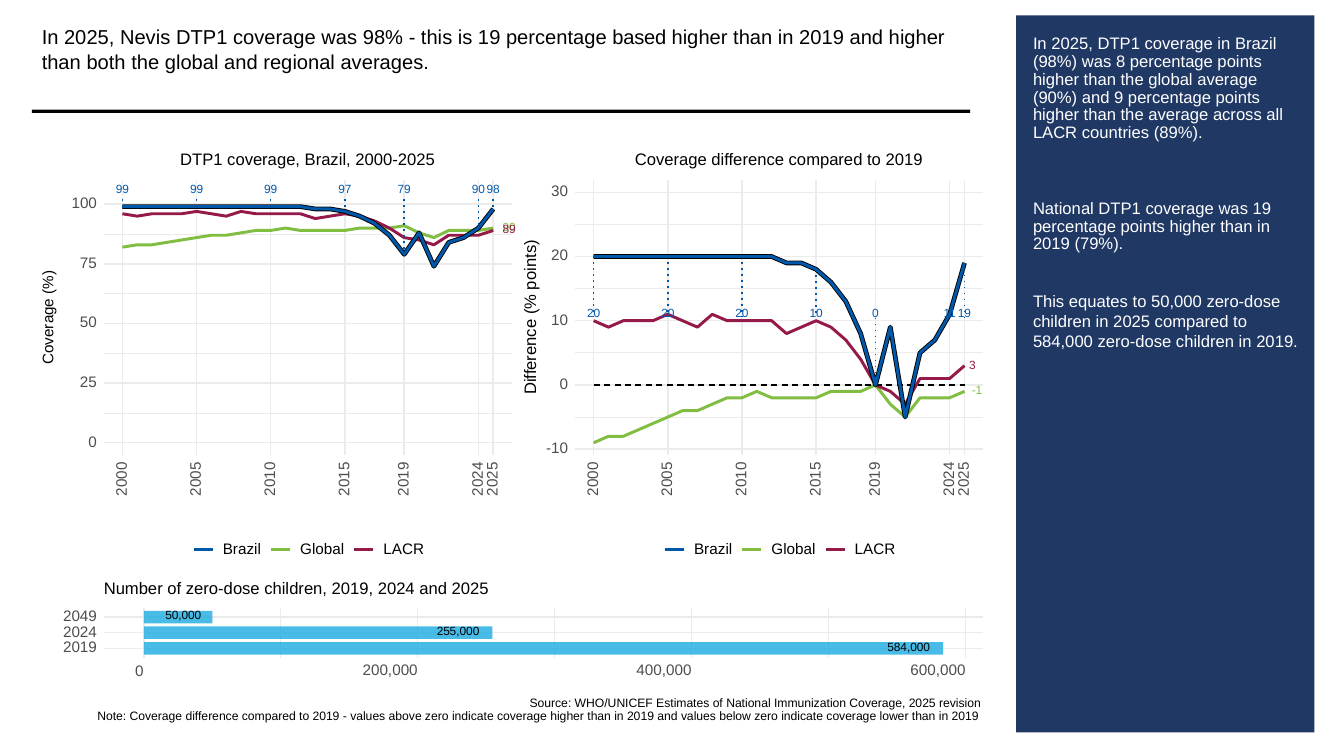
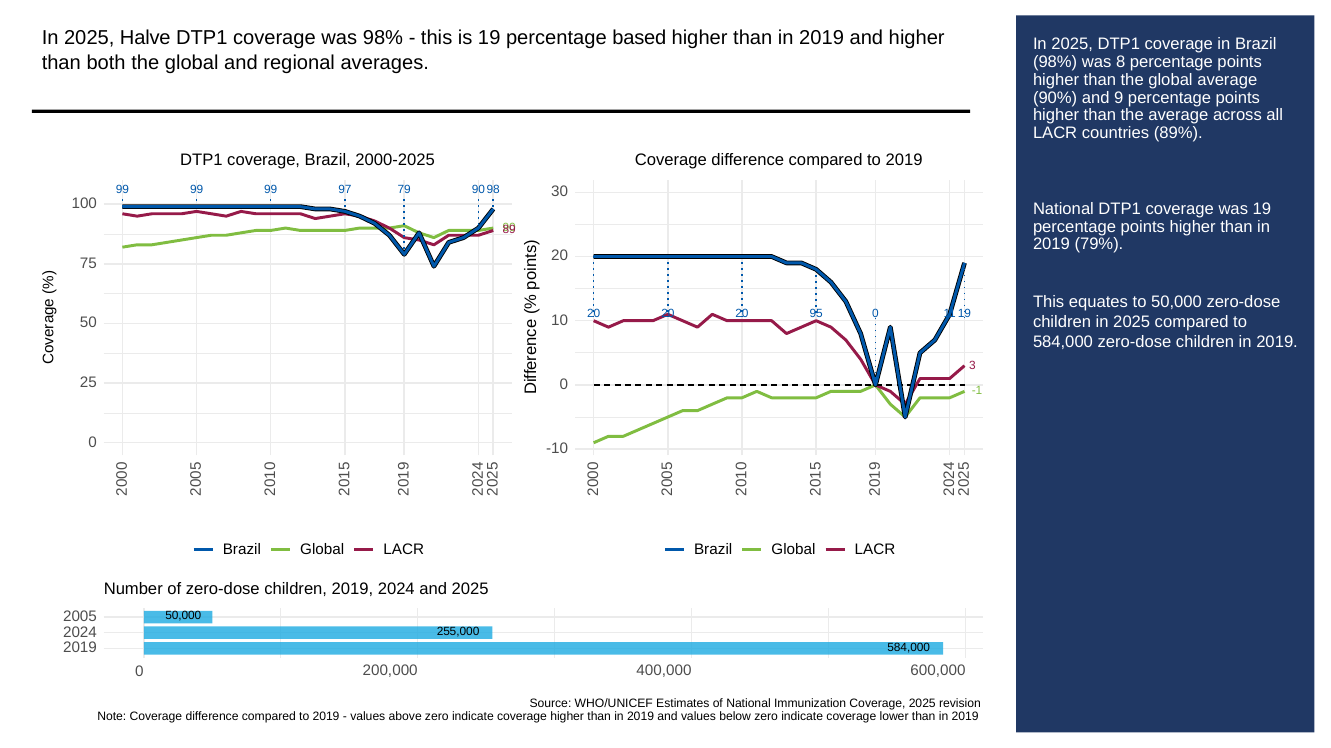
Nevis: Nevis -> Halve
20 10: 10 -> 95
2049: 2049 -> 2005
